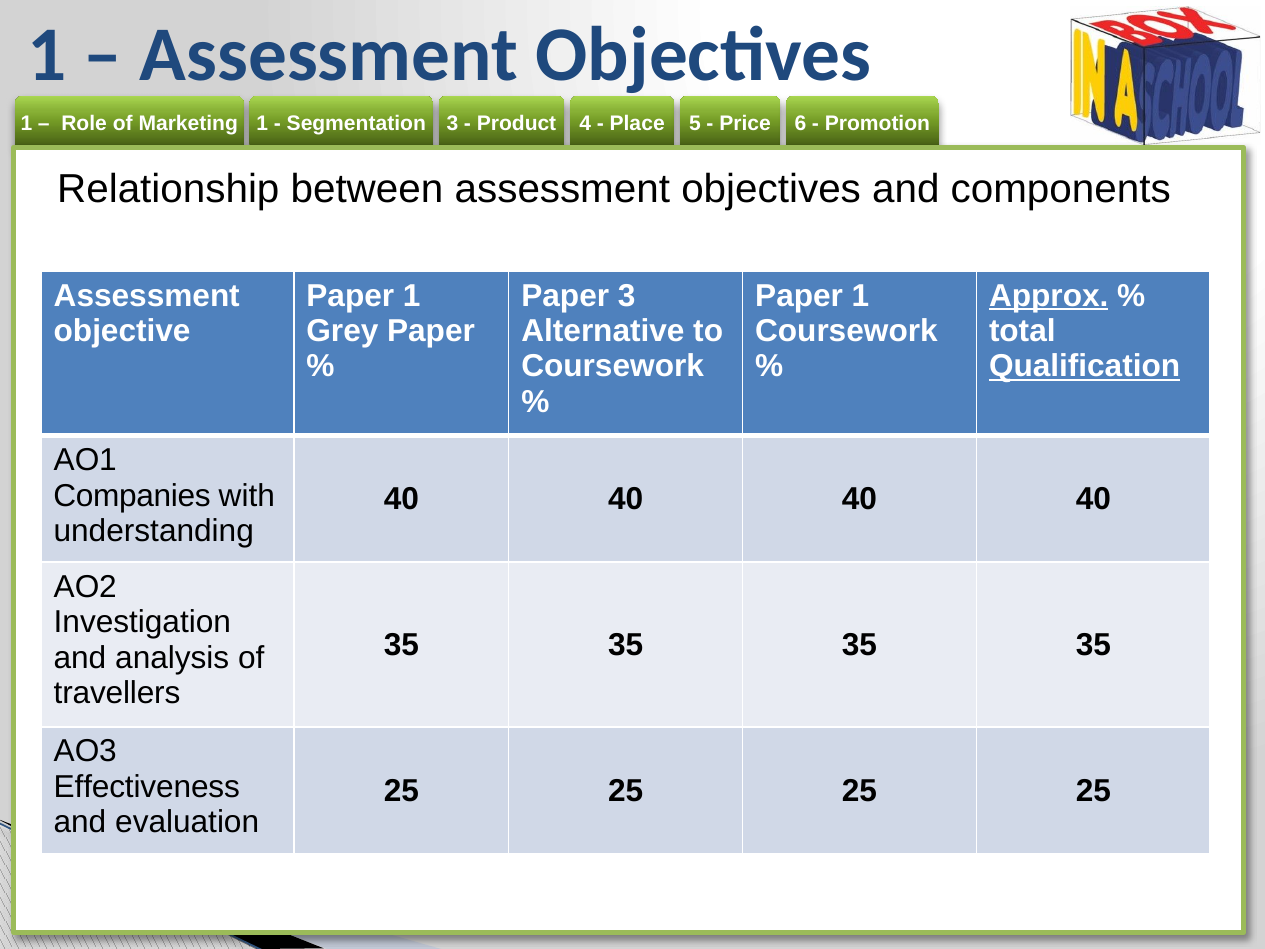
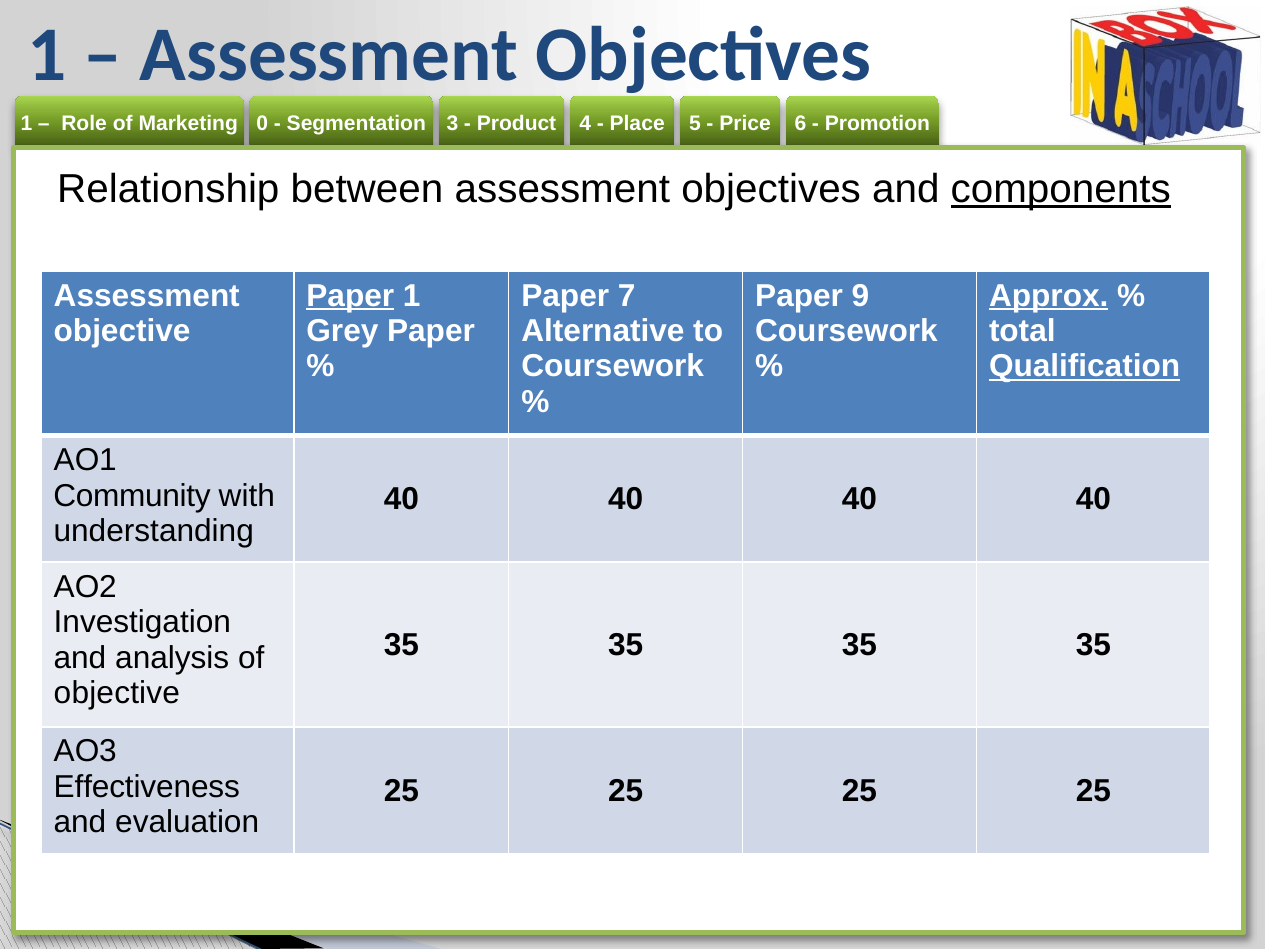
1 at (262, 123): 1 -> 0
components underline: none -> present
Paper at (350, 296) underline: none -> present
Paper 3: 3 -> 7
1 at (860, 296): 1 -> 9
Companies: Companies -> Community
travellers at (117, 693): travellers -> objective
